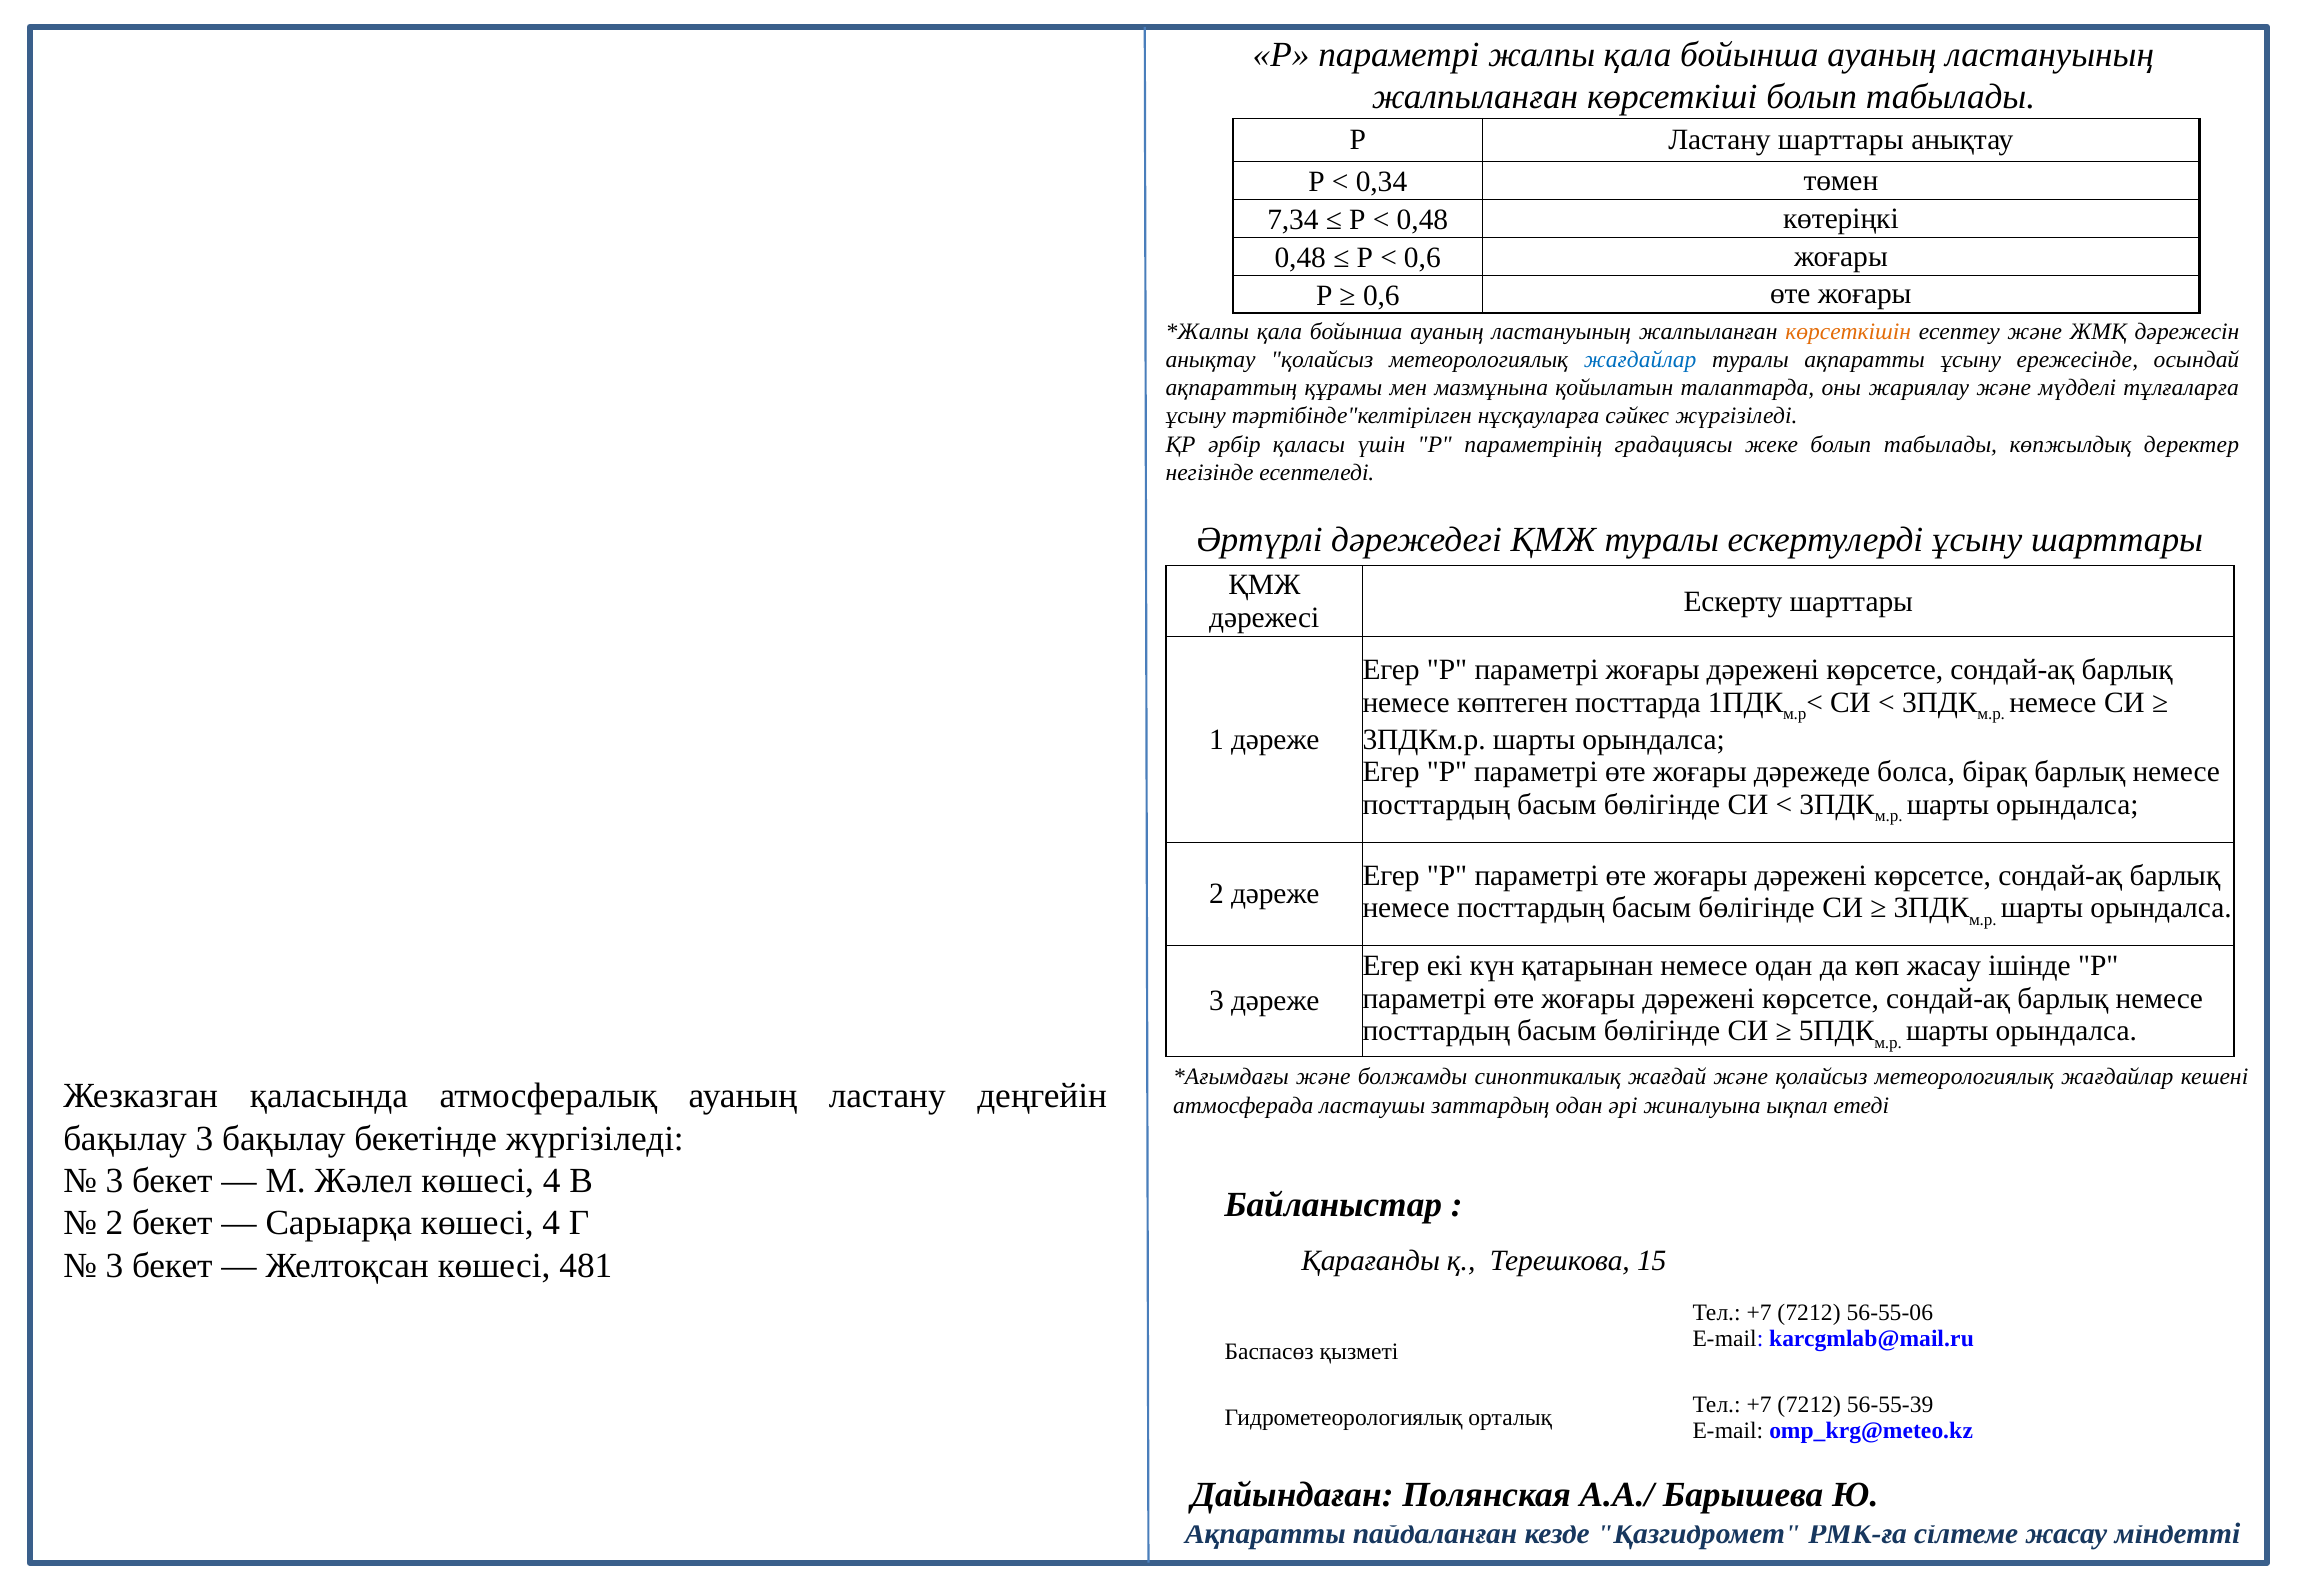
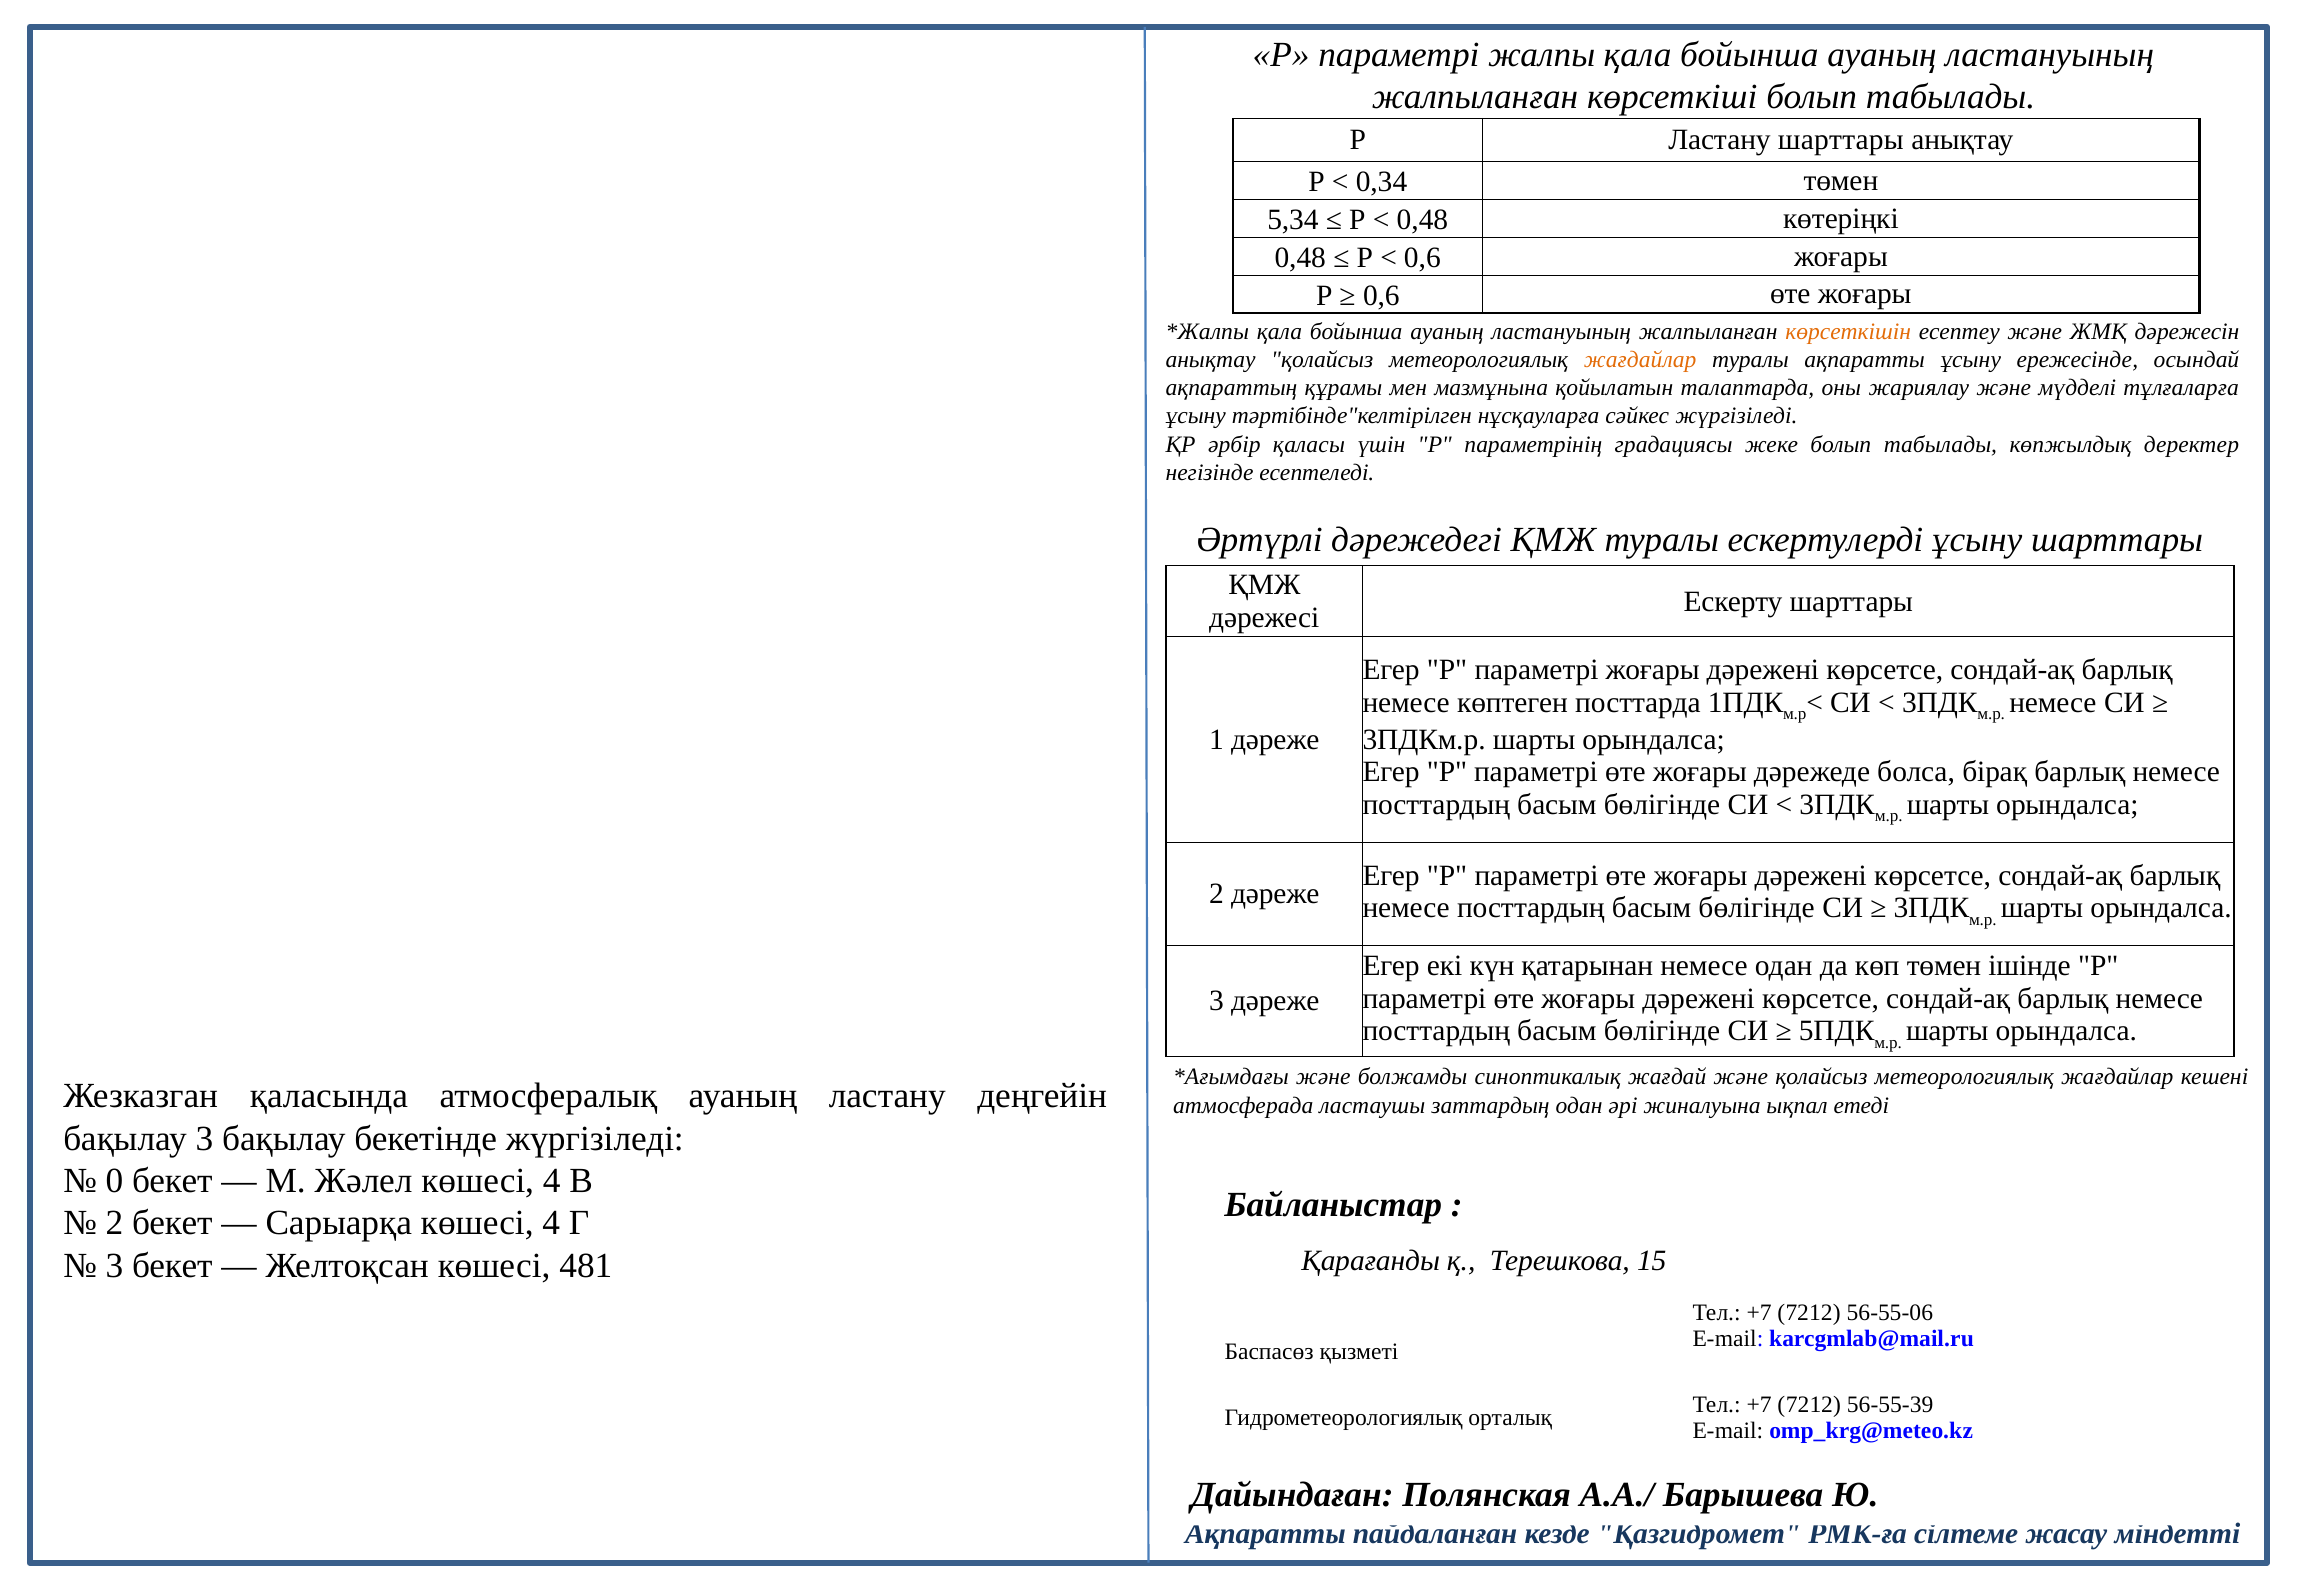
7,34: 7,34 -> 5,34
жағдайлар at (1640, 360) colour: blue -> orange
көп жасау: жасау -> төмен
3 at (115, 1181): 3 -> 0
